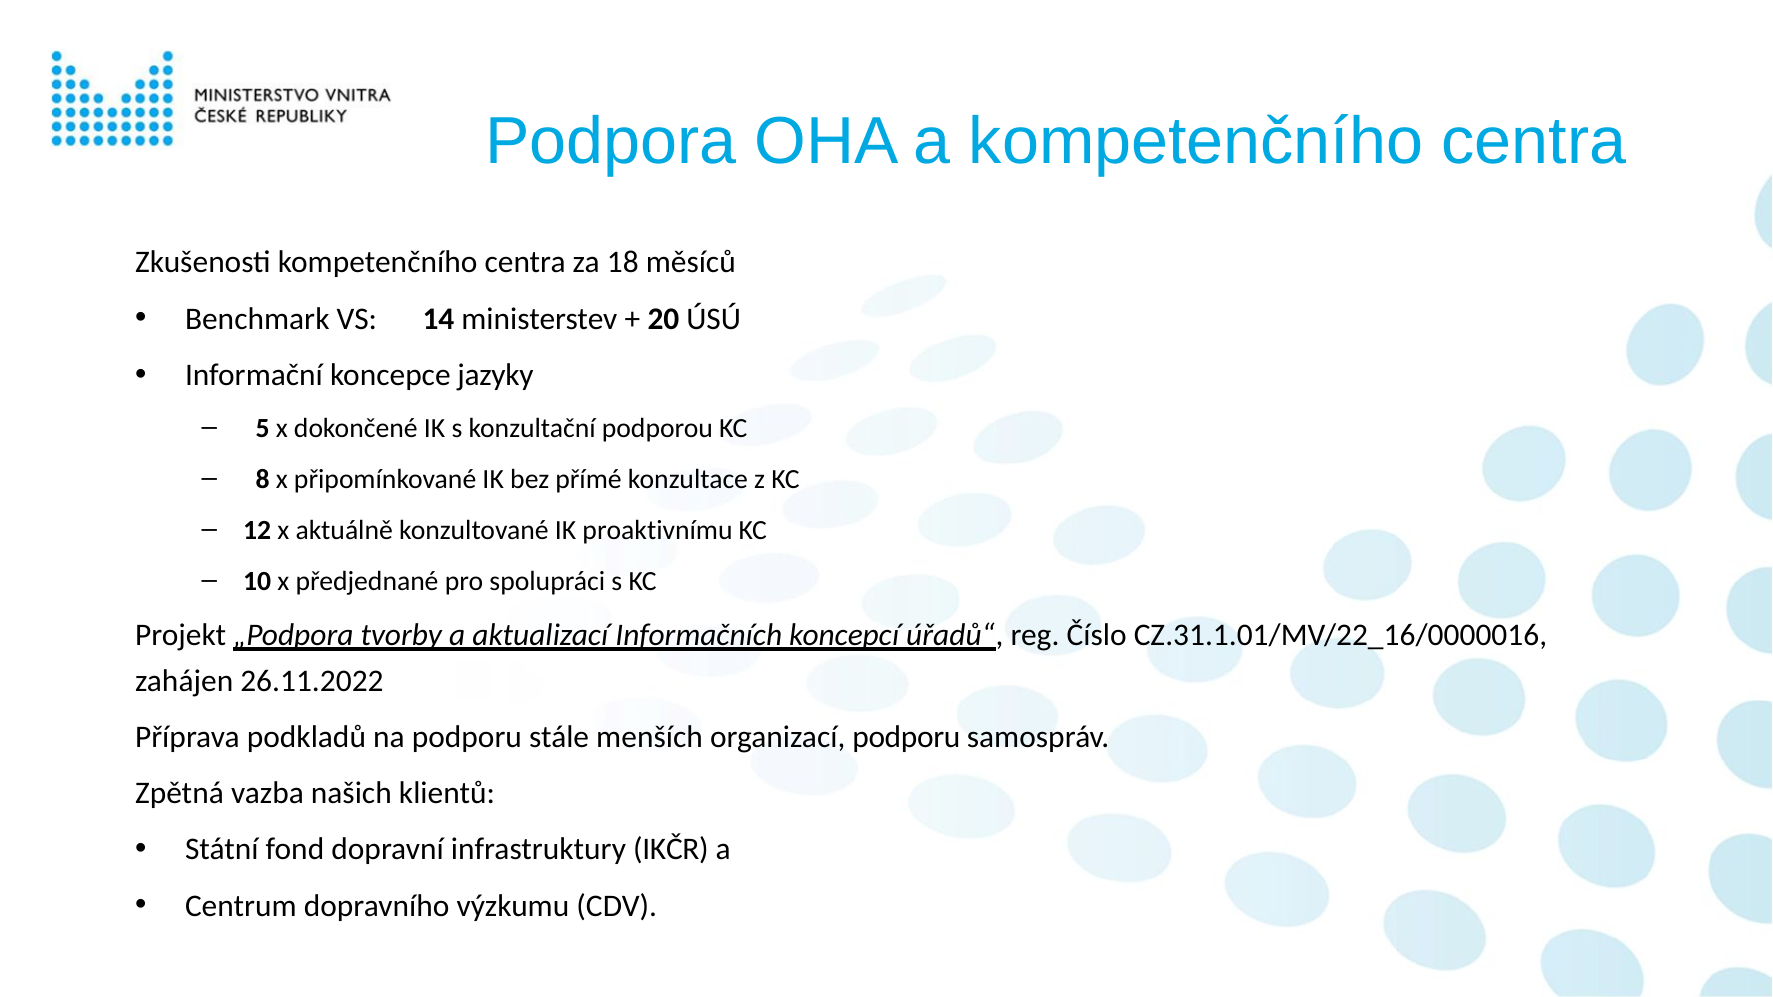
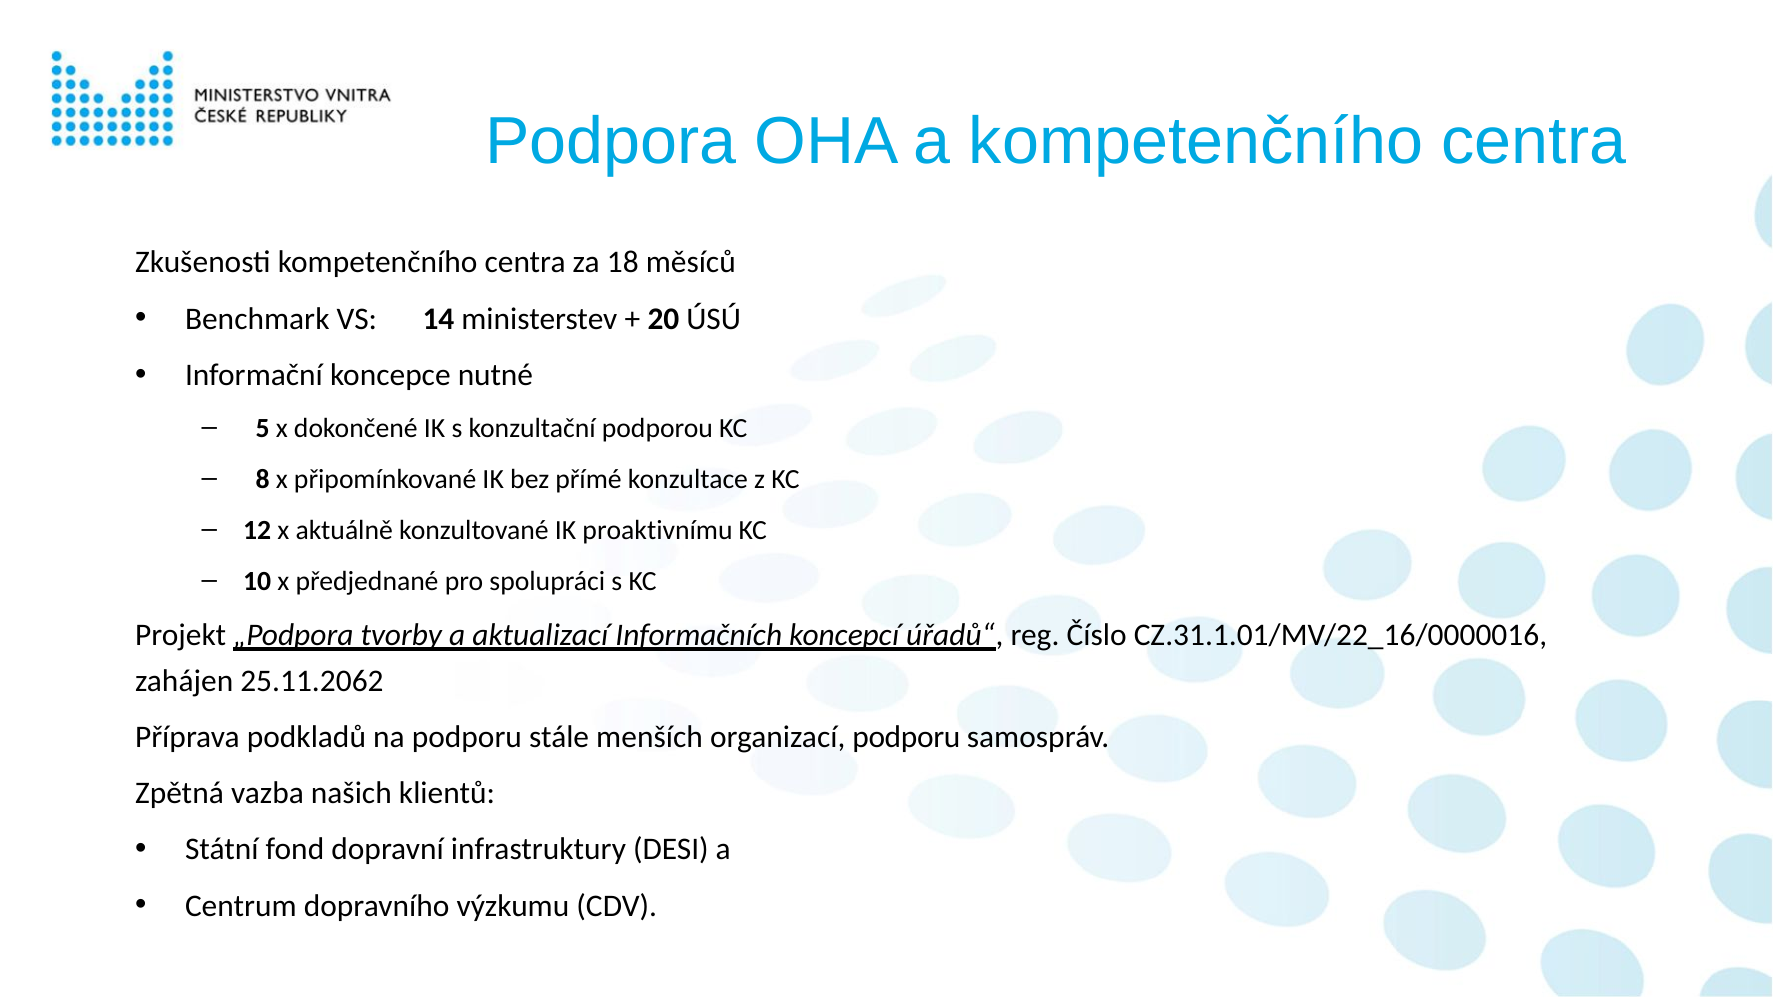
jazyky: jazyky -> nutné
26.11.2022: 26.11.2022 -> 25.11.2062
IKČR: IKČR -> DESI
